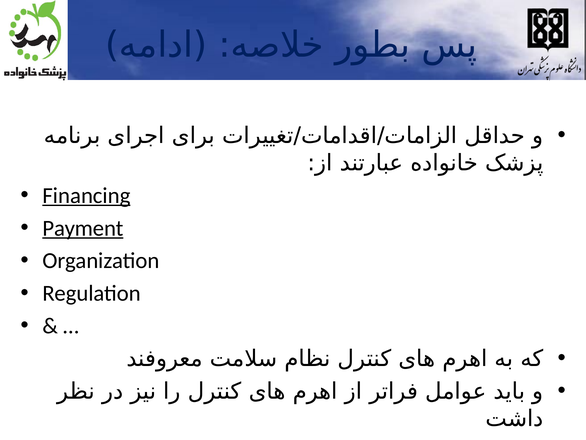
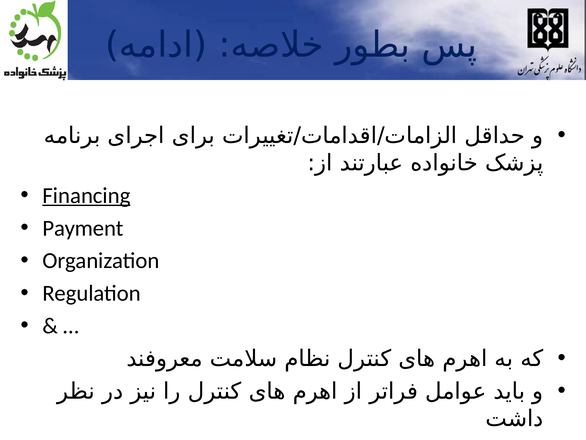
Payment underline: present -> none
